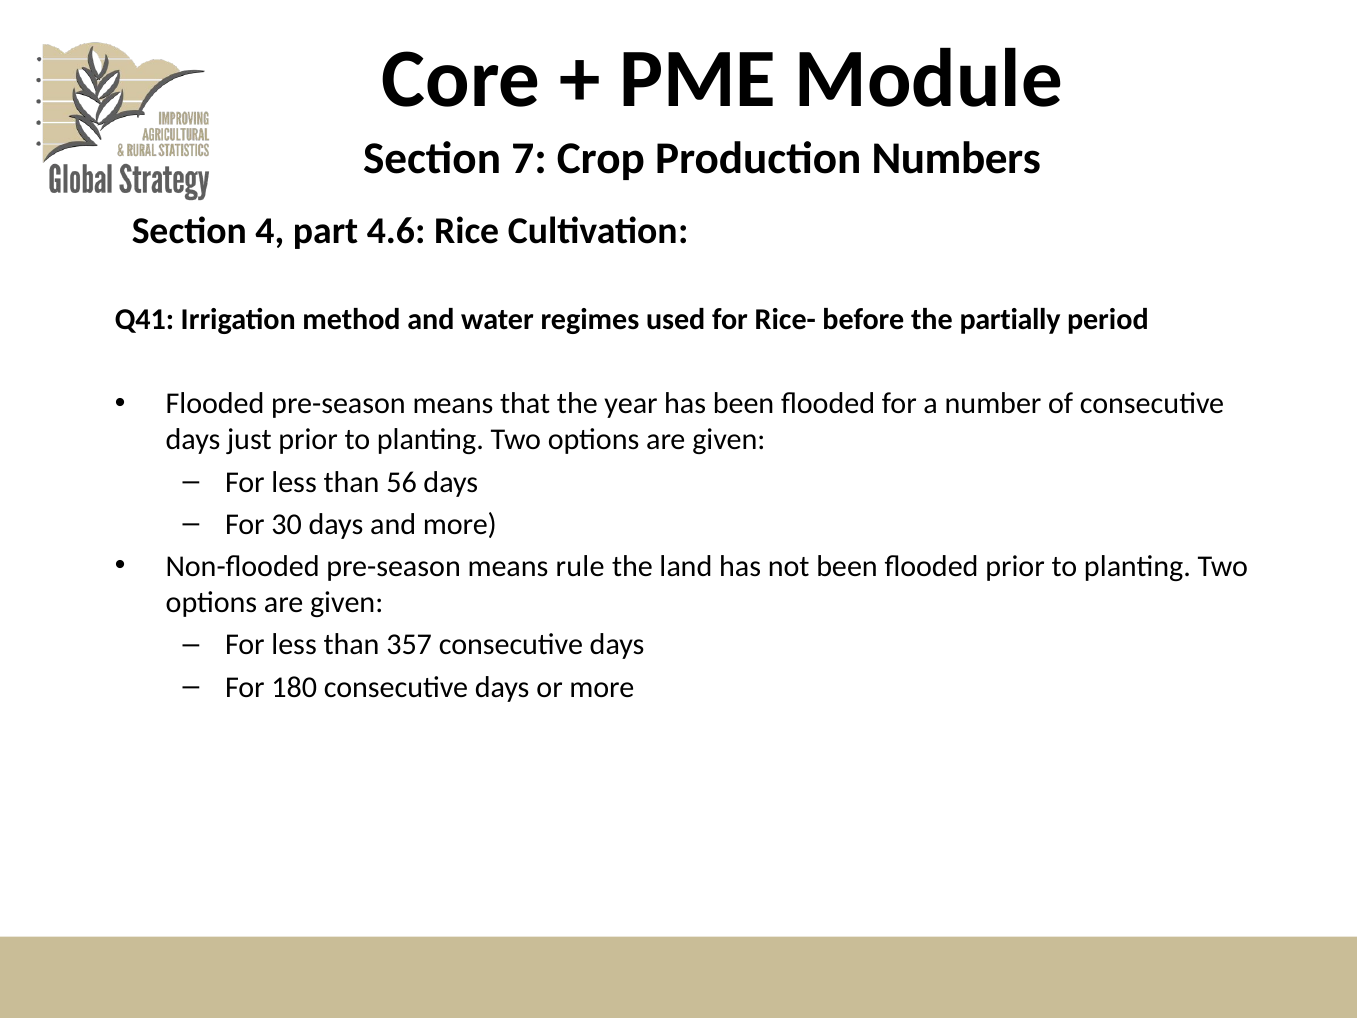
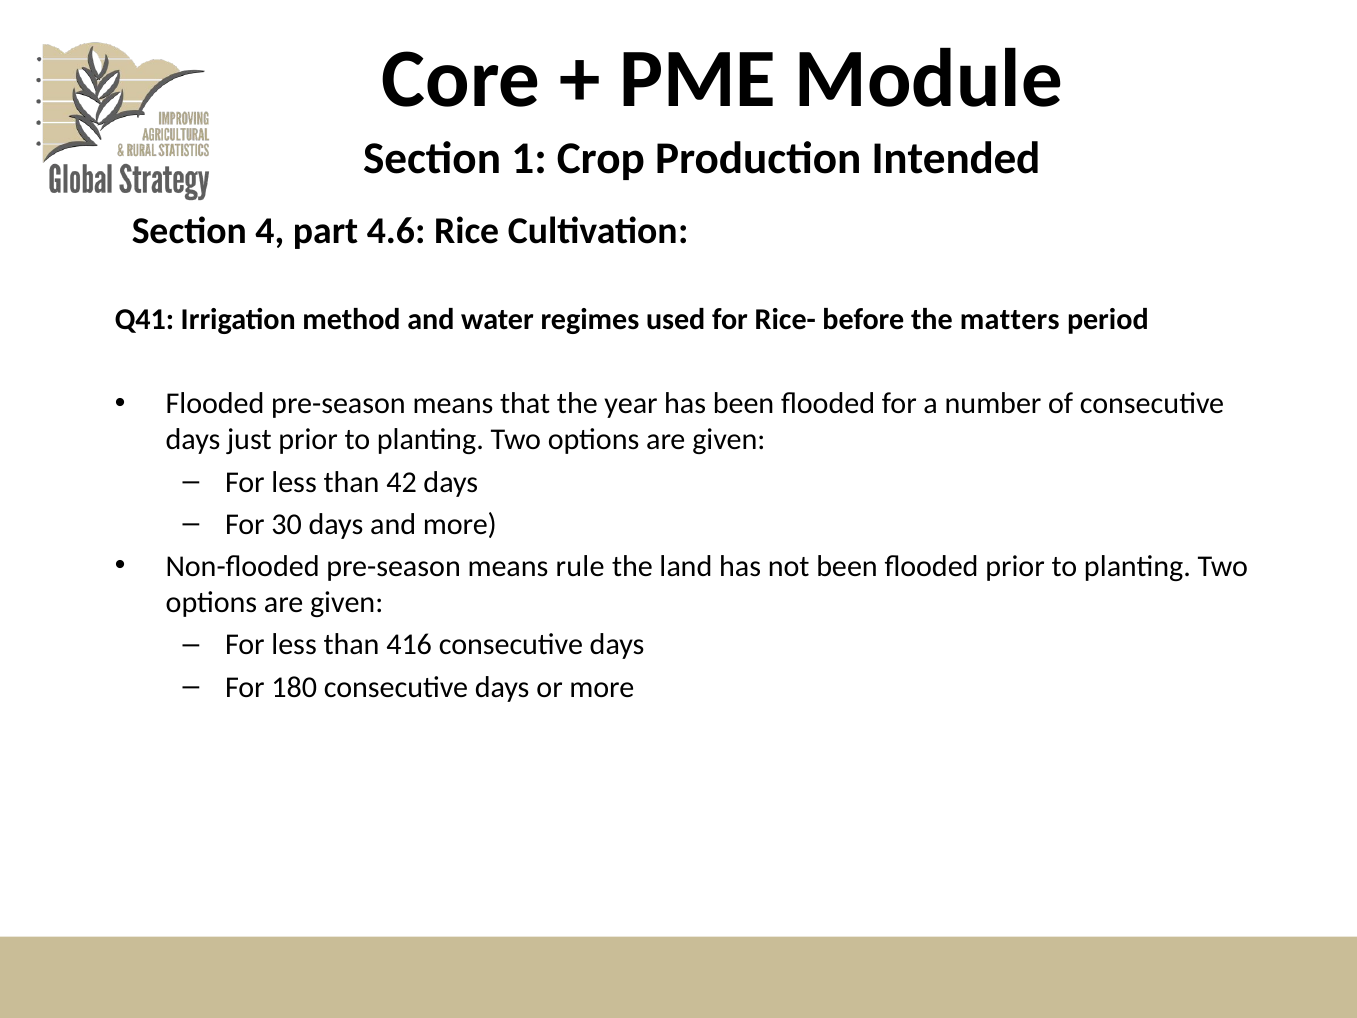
7: 7 -> 1
Numbers: Numbers -> Intended
partially: partially -> matters
56: 56 -> 42
357: 357 -> 416
